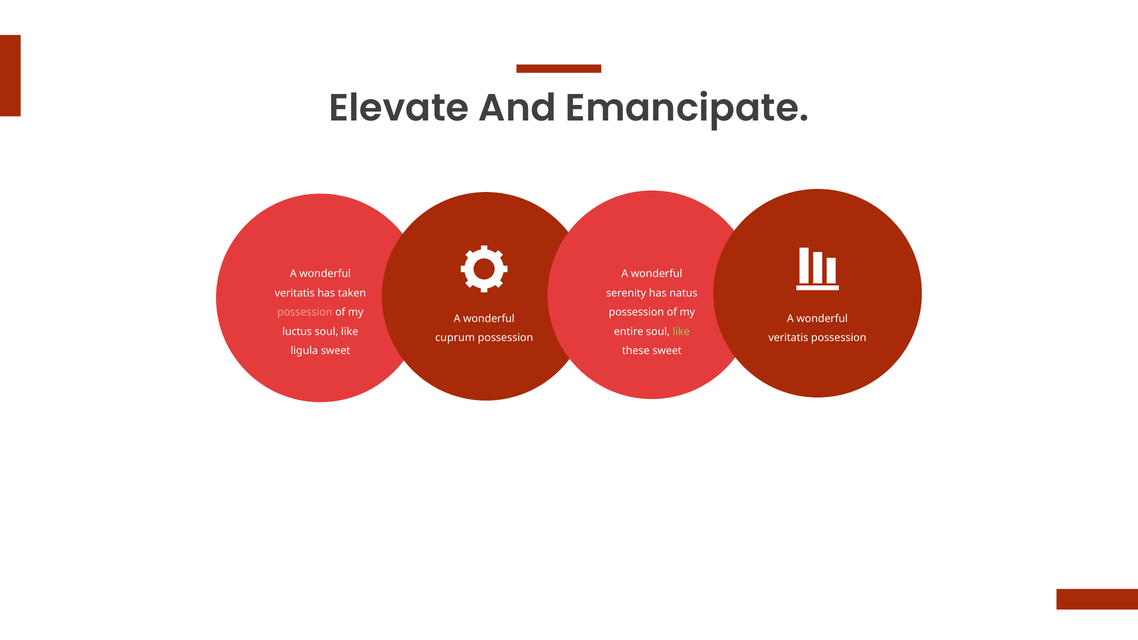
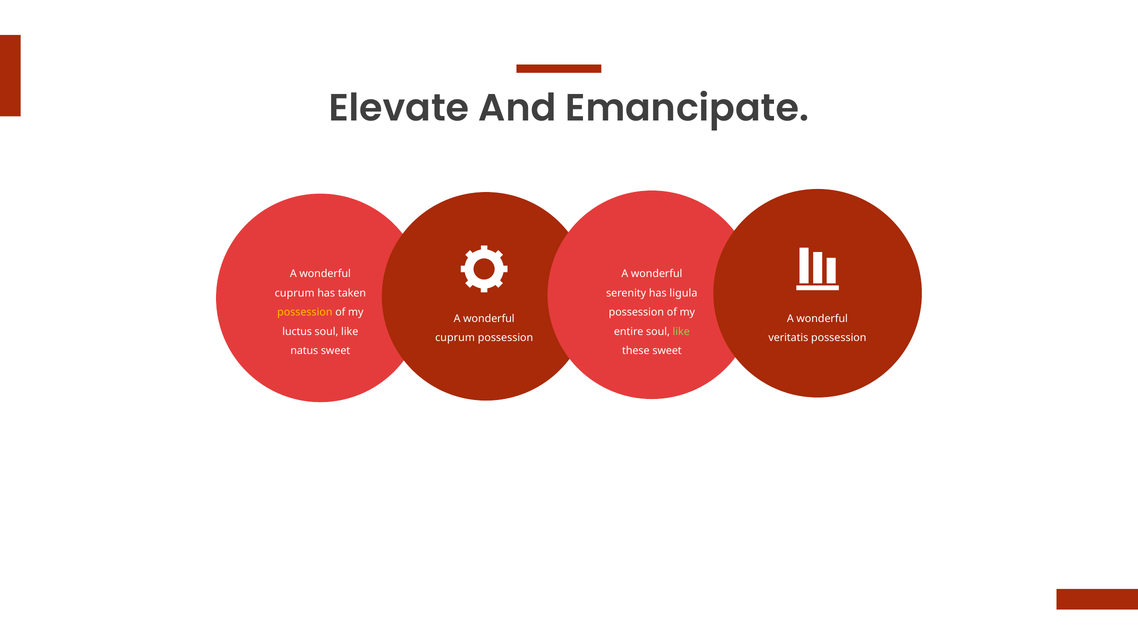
veritatis at (295, 293): veritatis -> cuprum
natus: natus -> ligula
possession at (305, 312) colour: pink -> yellow
ligula: ligula -> natus
